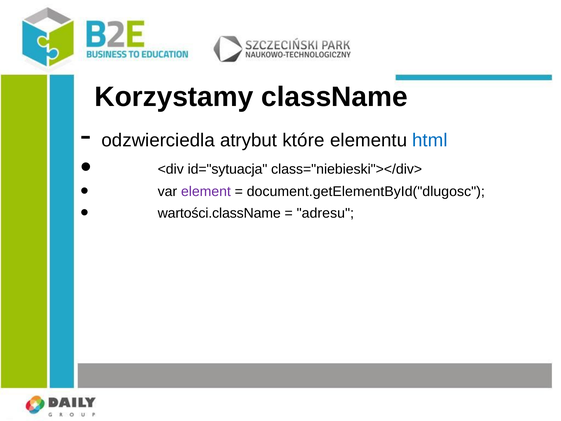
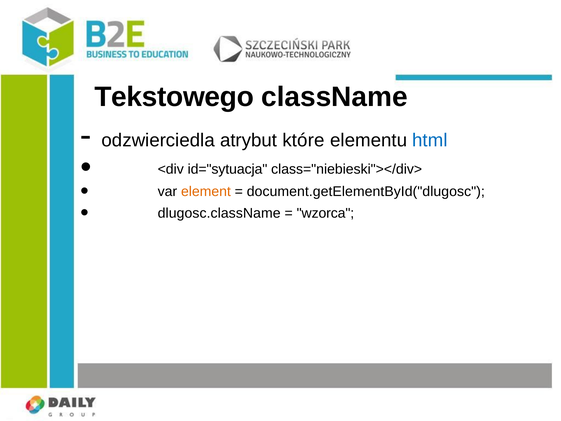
Korzystamy: Korzystamy -> Tekstowego
element colour: purple -> orange
wartości.className: wartości.className -> dlugosc.className
adresu: adresu -> wzorca
